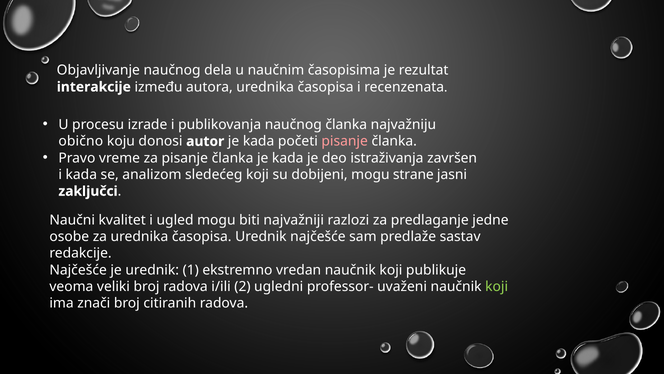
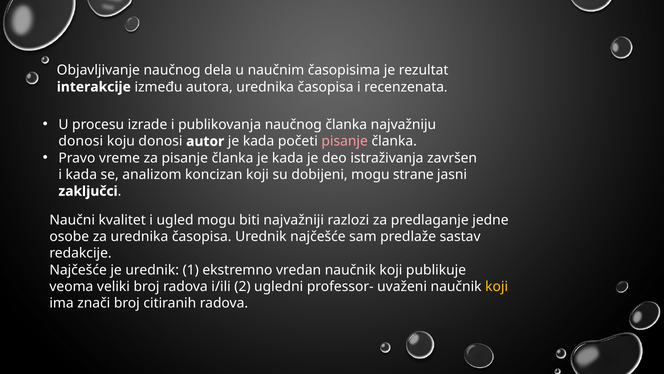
obično at (81, 141): obično -> donosi
sledećeg: sledećeg -> koncizan
koji at (497, 286) colour: light green -> yellow
